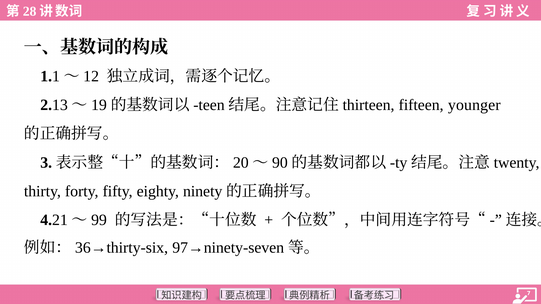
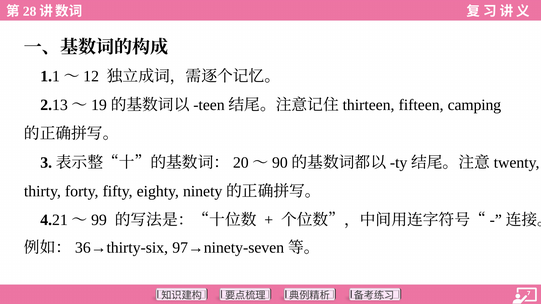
younger: younger -> camping
